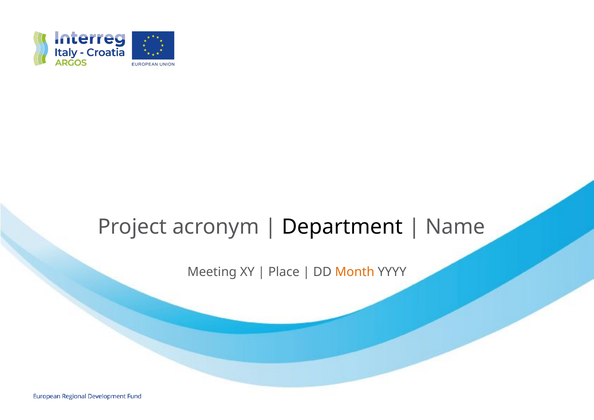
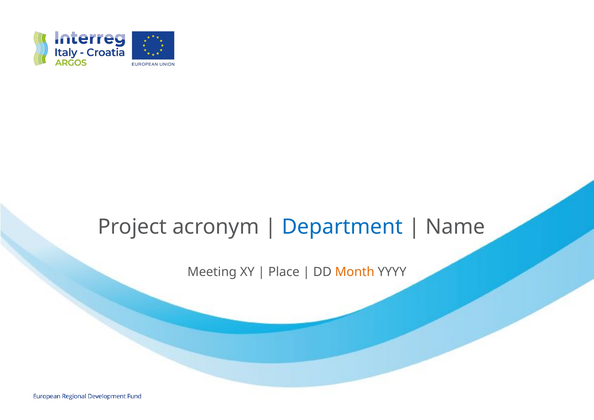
Department colour: black -> blue
